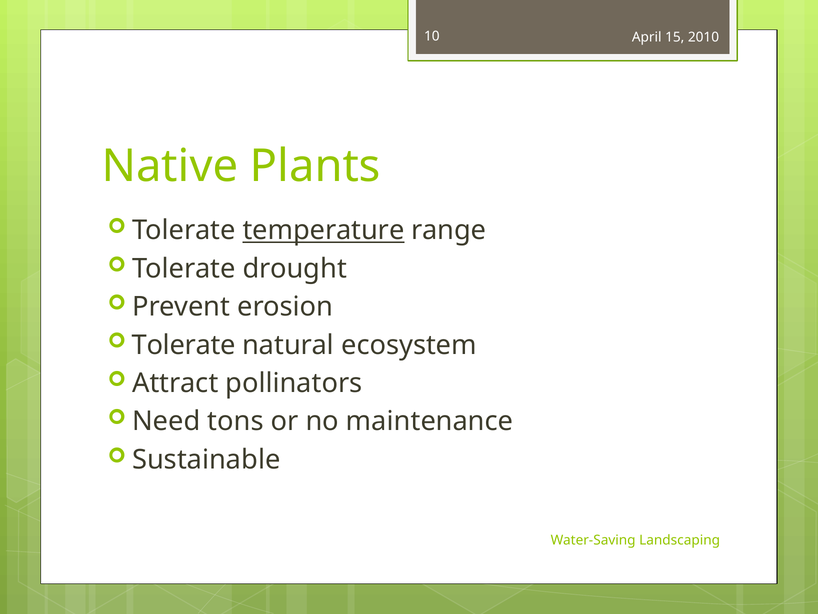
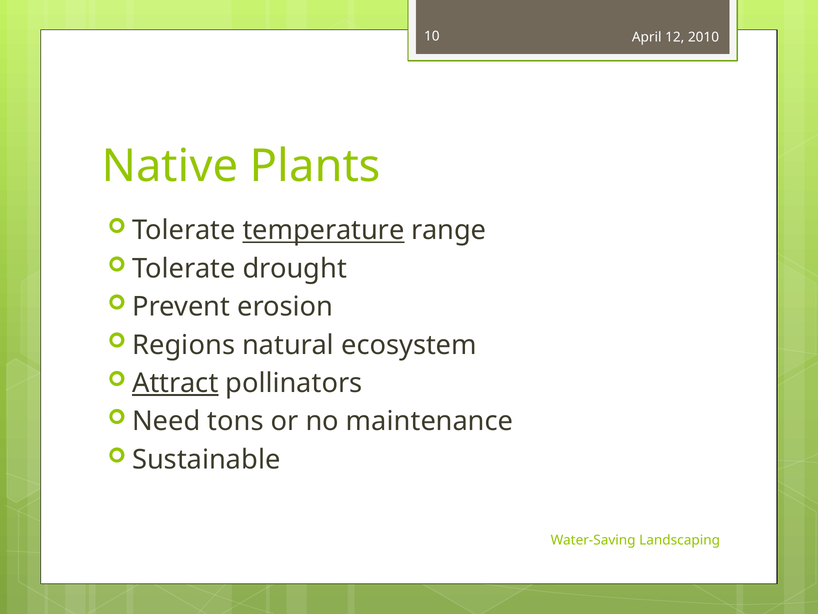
15: 15 -> 12
Tolerate at (184, 345): Tolerate -> Regions
Attract underline: none -> present
